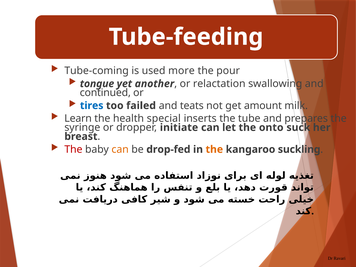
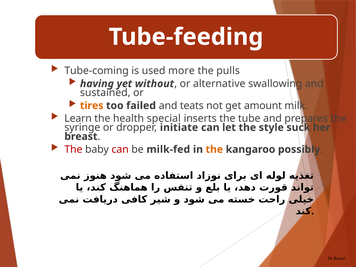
pour: pour -> pulls
tongue: tongue -> having
another: another -> without
relactation: relactation -> alternative
continued: continued -> sustained
tires colour: blue -> orange
onto: onto -> style
can at (120, 149) colour: orange -> red
drop-fed: drop-fed -> milk-fed
suckling: suckling -> possibly
